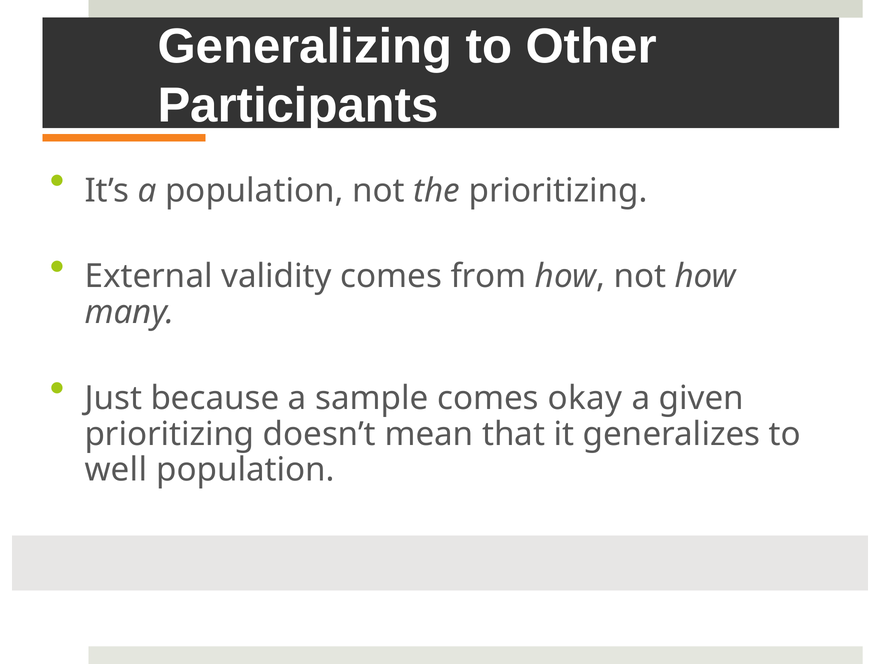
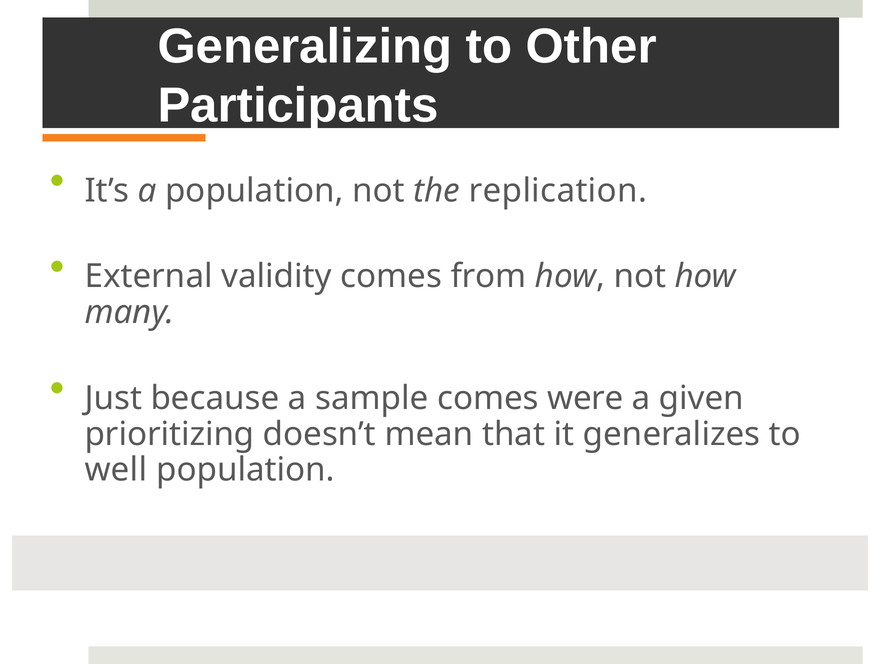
the prioritizing: prioritizing -> replication
okay: okay -> were
